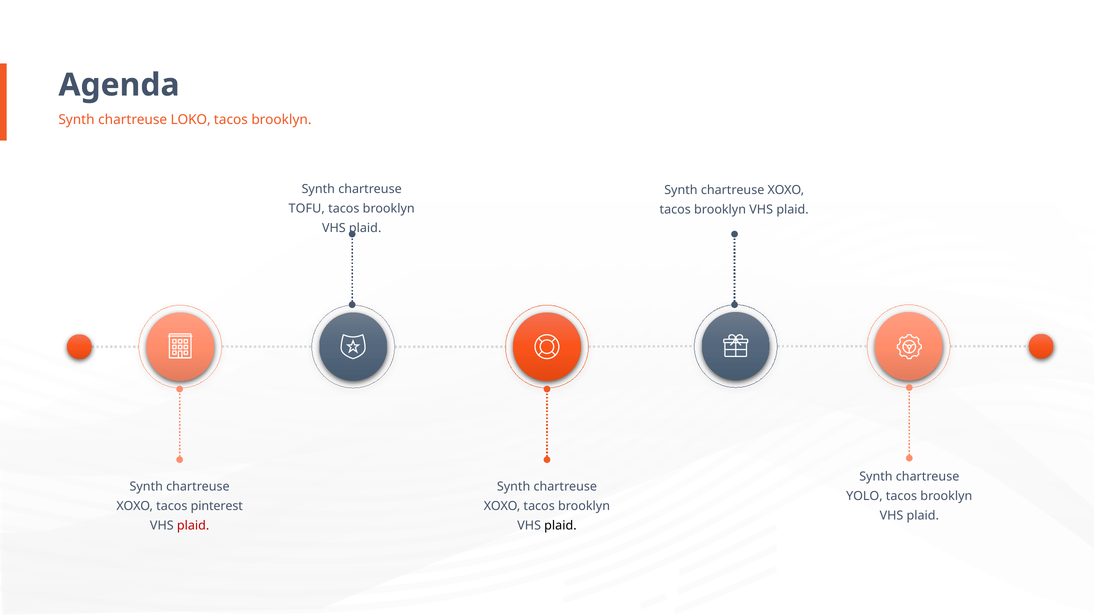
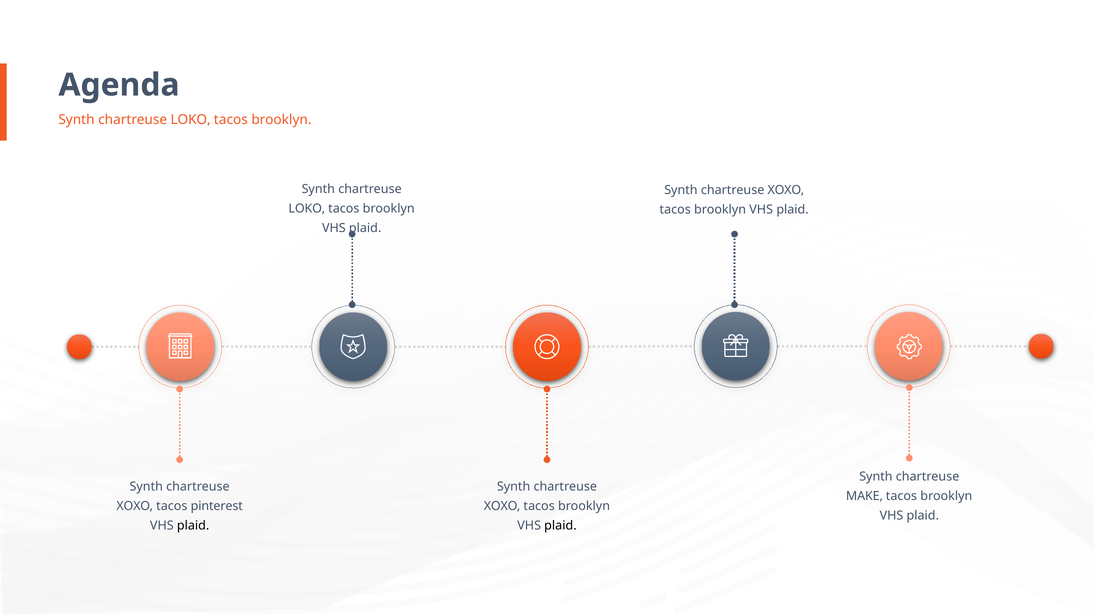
TOFU at (307, 209): TOFU -> LOKO
YOLO: YOLO -> MAKE
plaid at (193, 526) colour: red -> black
